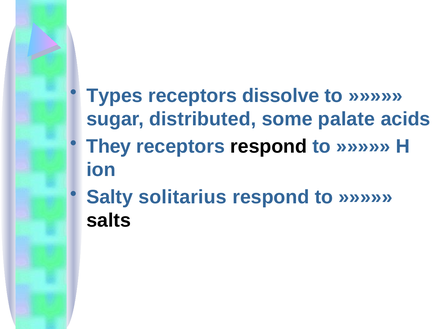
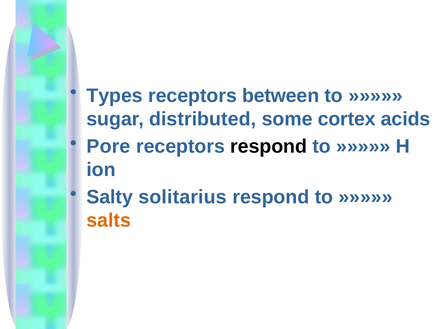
dissolve: dissolve -> between
palate: palate -> cortex
They: They -> Pore
salts colour: black -> orange
